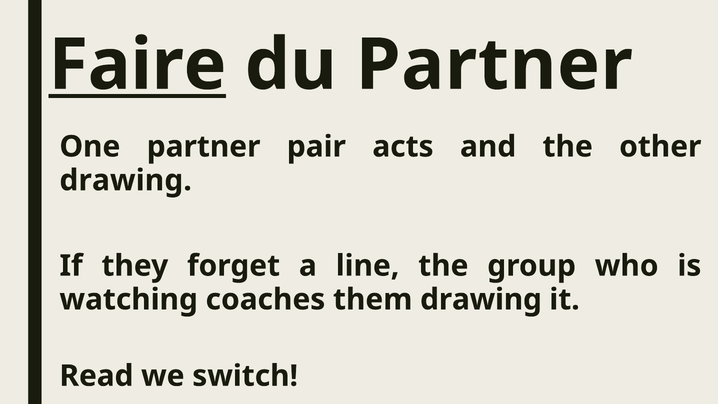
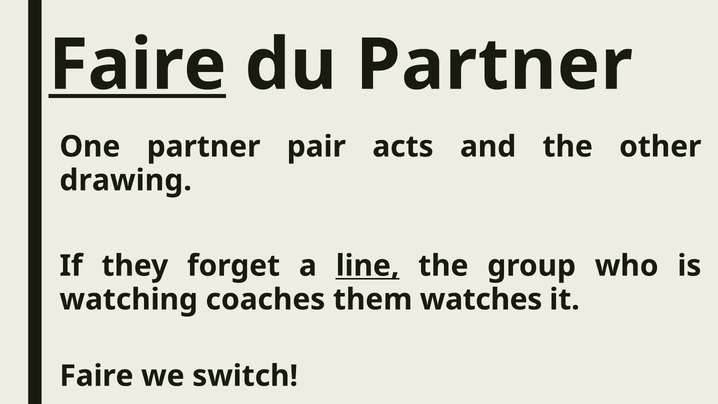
line underline: none -> present
them drawing: drawing -> watches
Read at (96, 376): Read -> Faire
